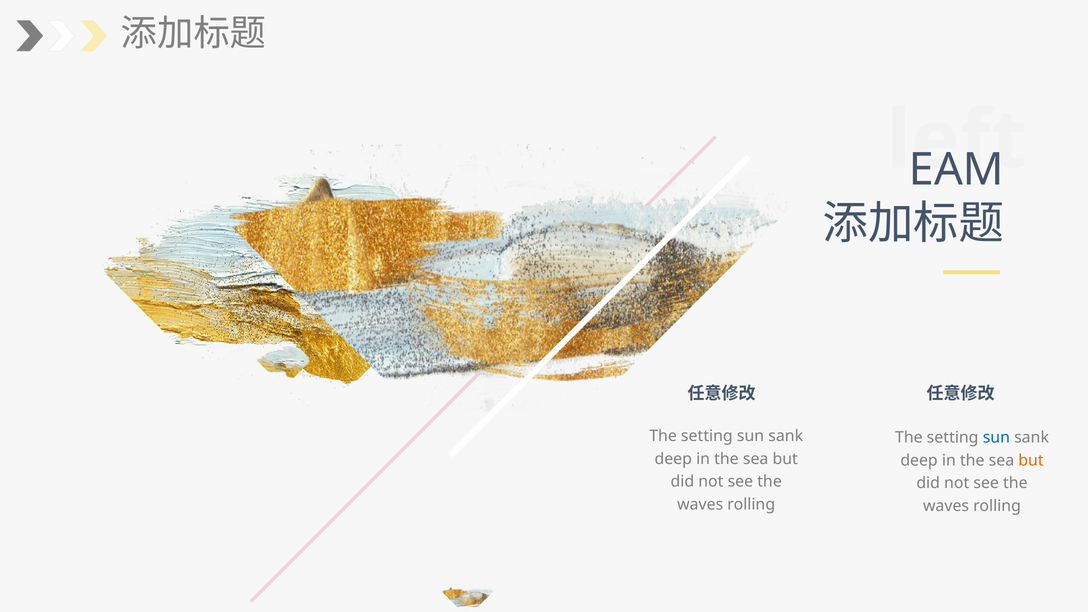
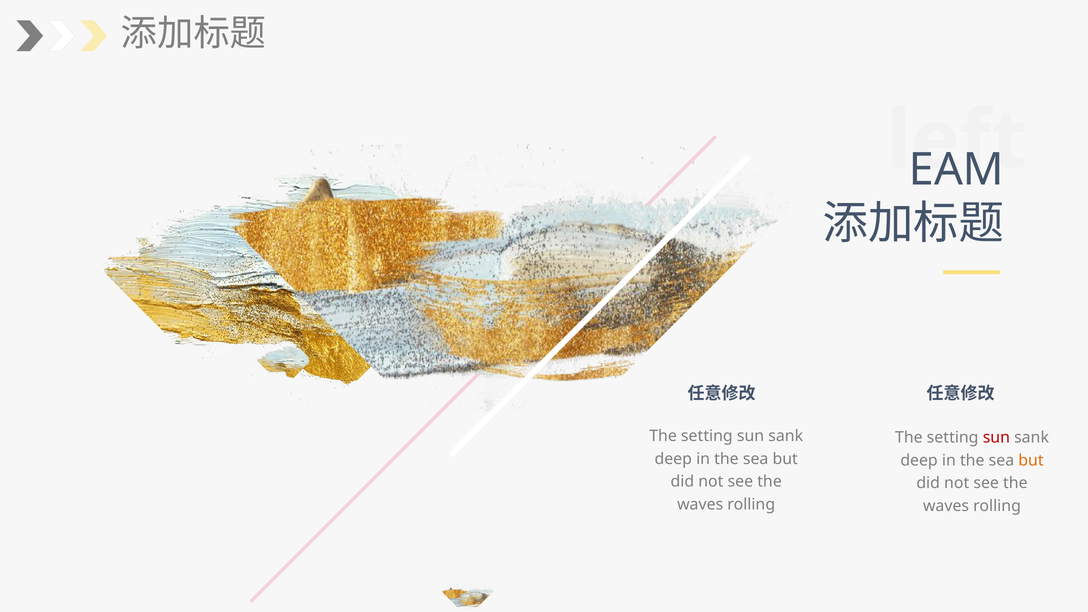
sun at (996, 437) colour: blue -> red
